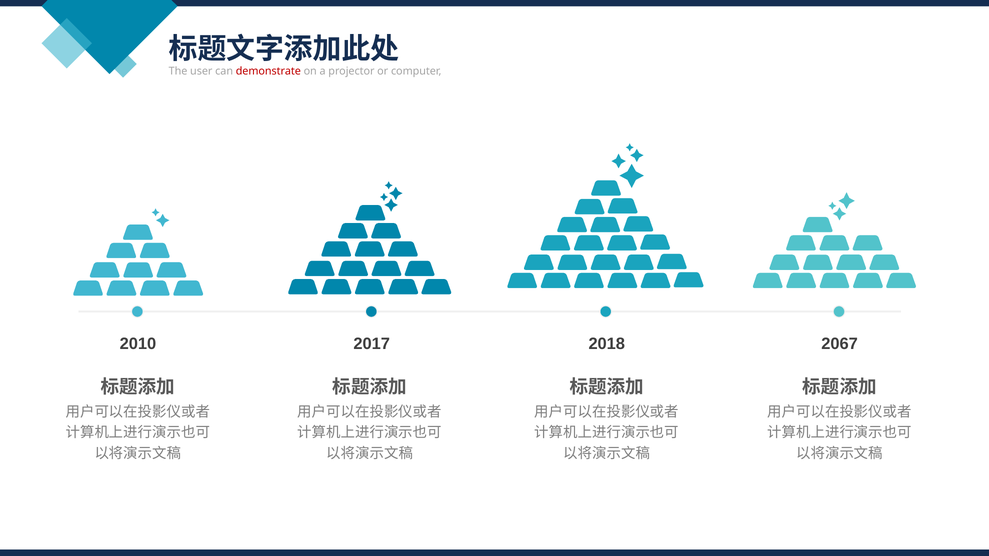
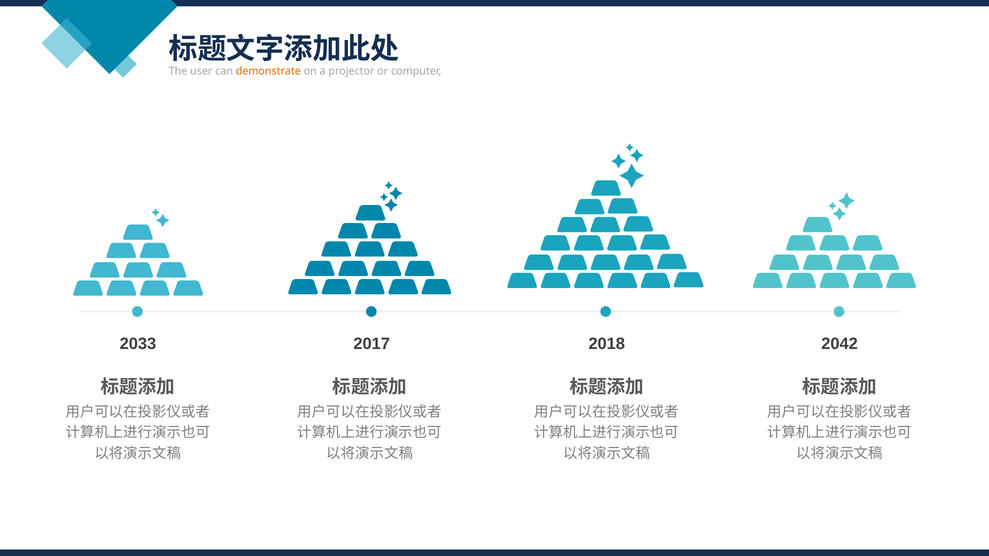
demonstrate colour: red -> orange
2010: 2010 -> 2033
2067: 2067 -> 2042
